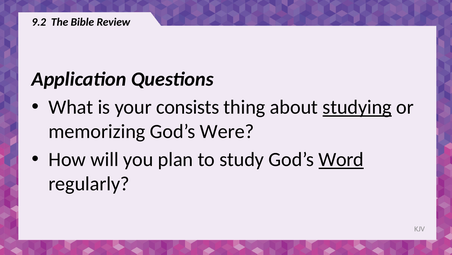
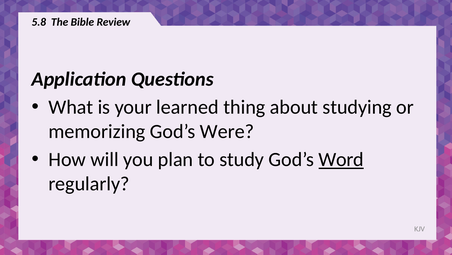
9.2: 9.2 -> 5.8
consists: consists -> learned
studying underline: present -> none
